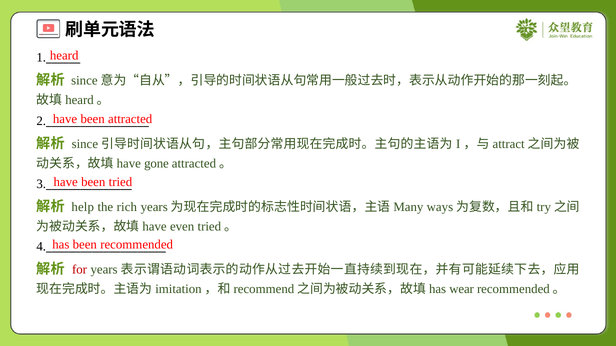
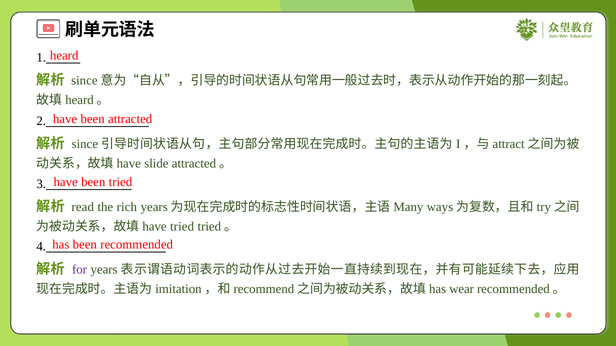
gone: gone -> slide
help: help -> read
even at (182, 227): even -> tried
for colour: red -> purple
